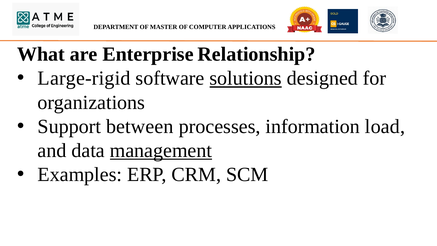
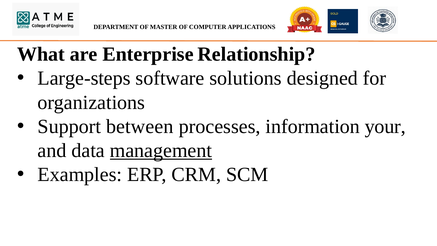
Large-rigid: Large-rigid -> Large-steps
solutions underline: present -> none
load: load -> your
